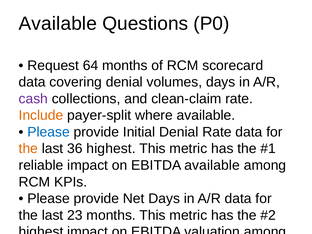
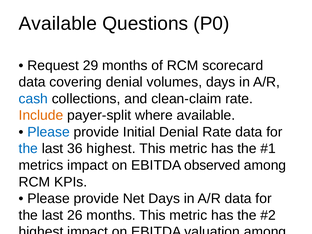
64: 64 -> 29
cash at (33, 99) colour: purple -> blue
the at (28, 149) colour: orange -> blue
reliable: reliable -> metrics
EBITDA available: available -> observed
23: 23 -> 26
